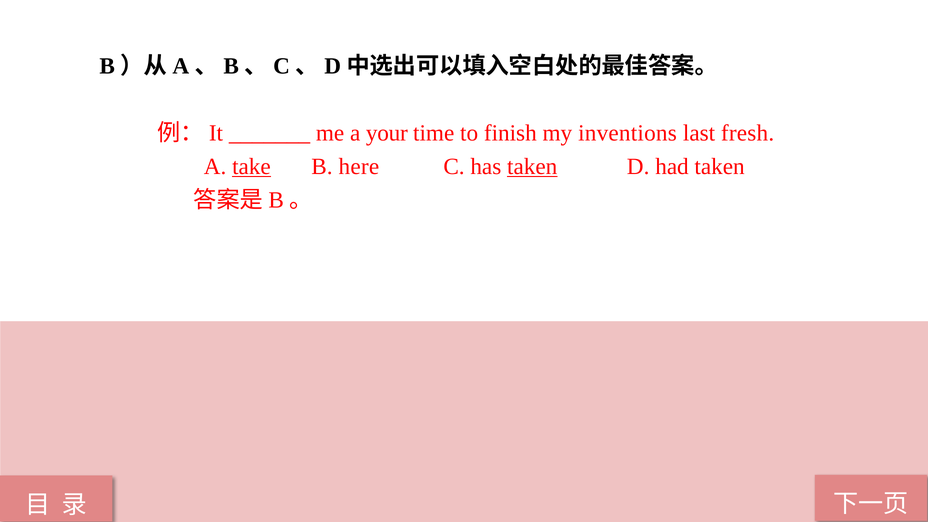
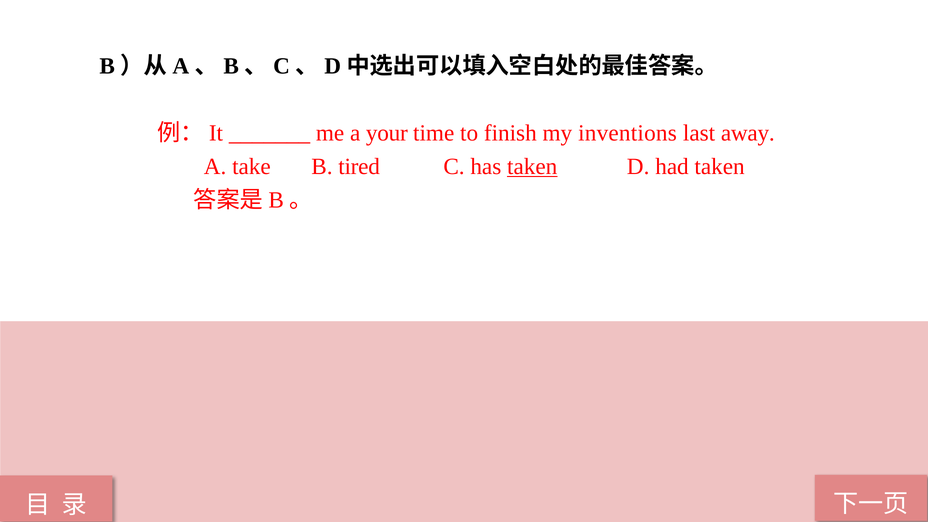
fresh: fresh -> away
take underline: present -> none
here: here -> tired
